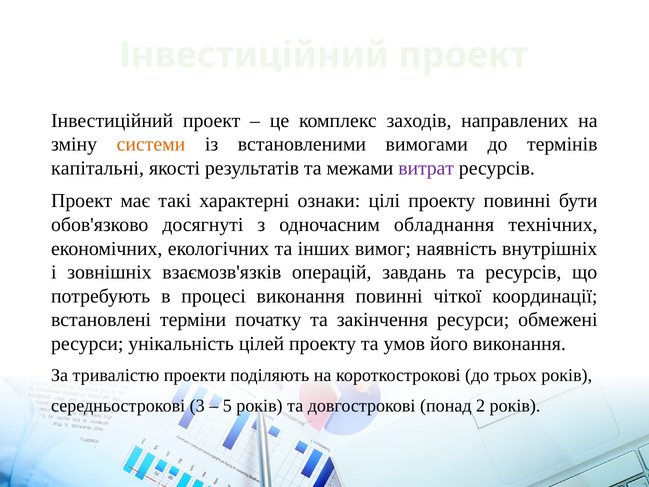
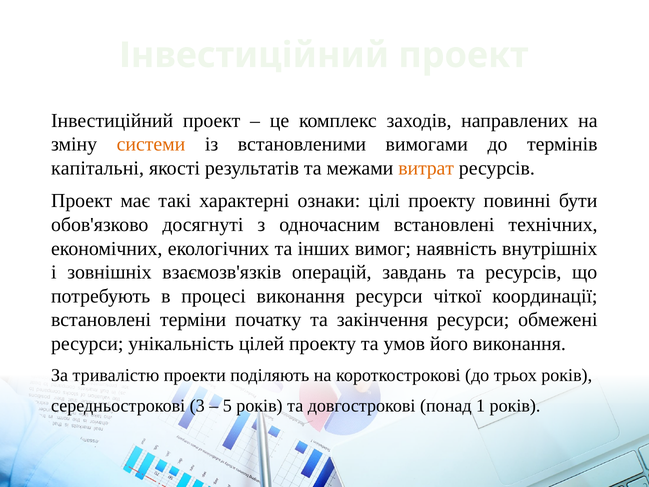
витрат colour: purple -> orange
одночасним обладнання: обладнання -> встановлені
виконання повинні: повинні -> ресурси
2: 2 -> 1
